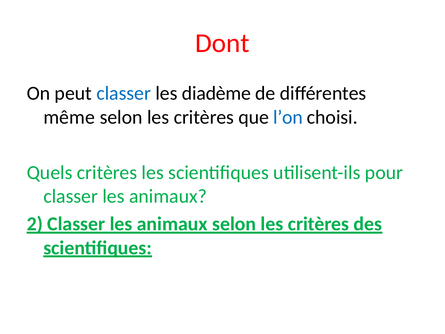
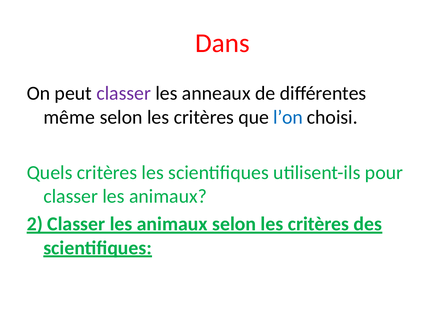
Dont: Dont -> Dans
classer at (124, 93) colour: blue -> purple
diadème: diadème -> anneaux
